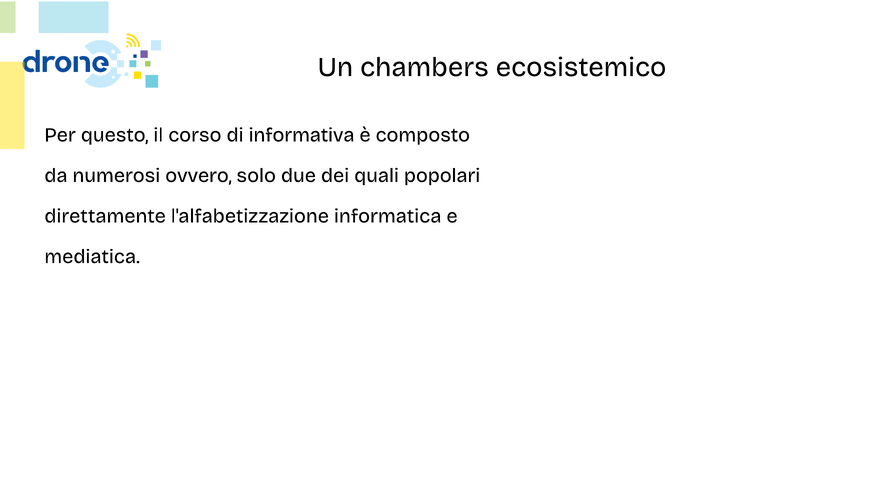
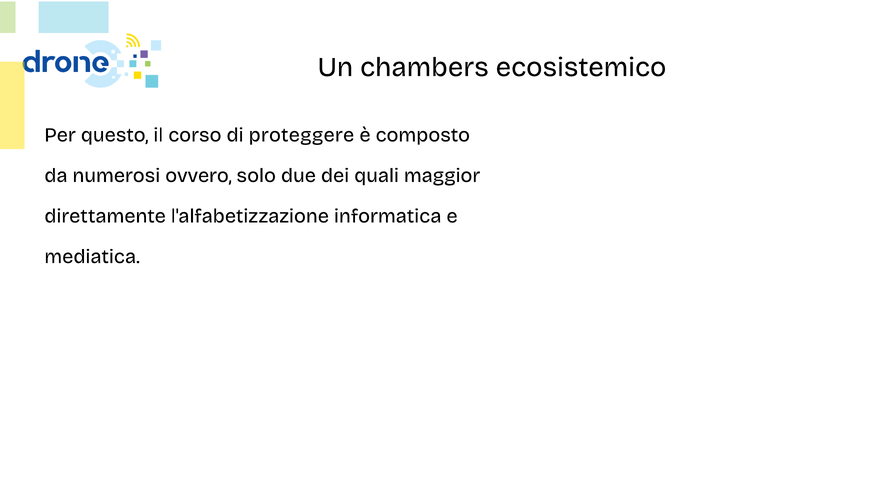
informativa: informativa -> proteggere
popolari: popolari -> maggior
